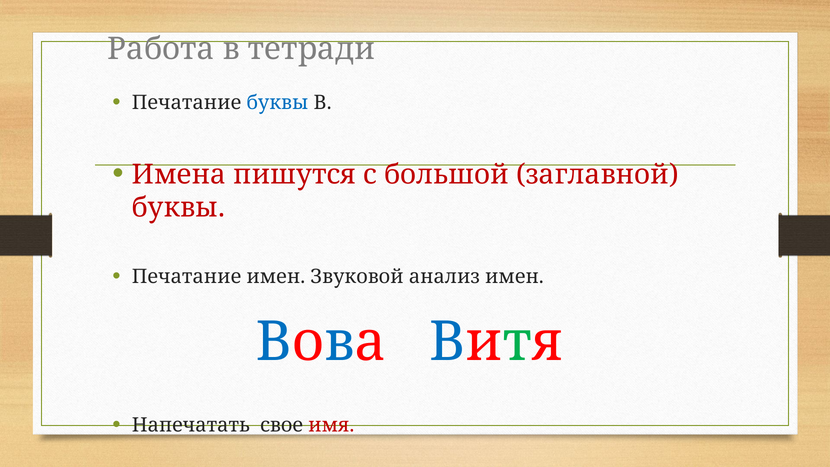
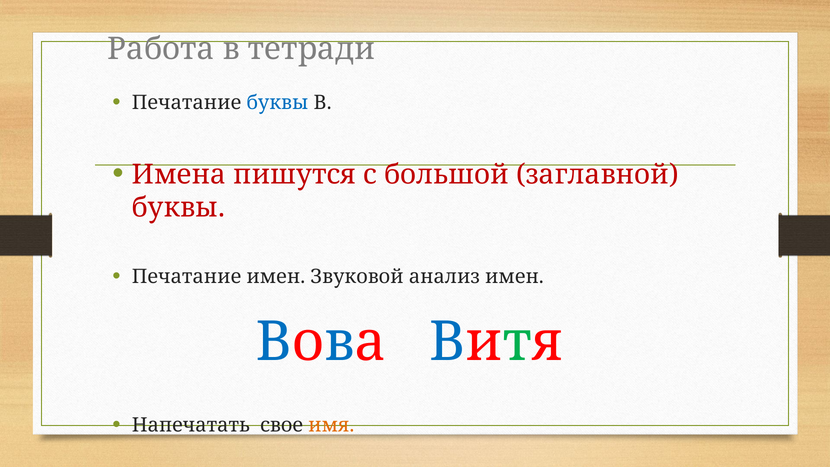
имя colour: red -> orange
